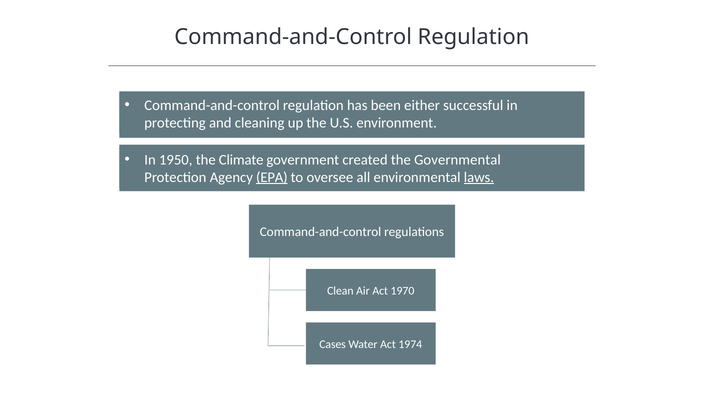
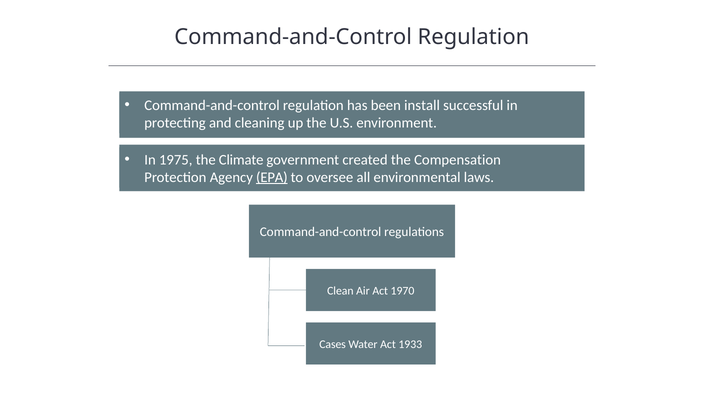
either: either -> install
1950: 1950 -> 1975
Governmental: Governmental -> Compensation
laws underline: present -> none
1974: 1974 -> 1933
